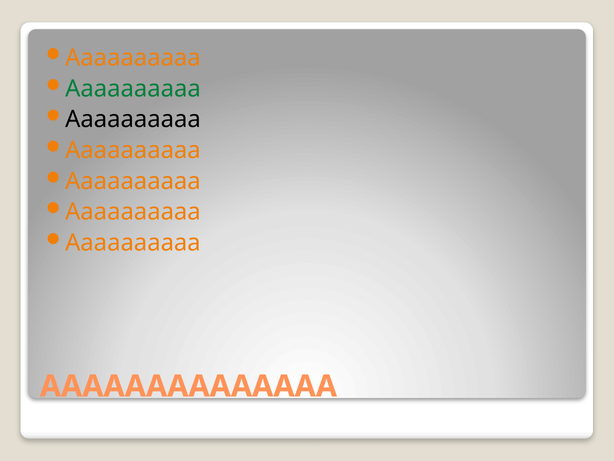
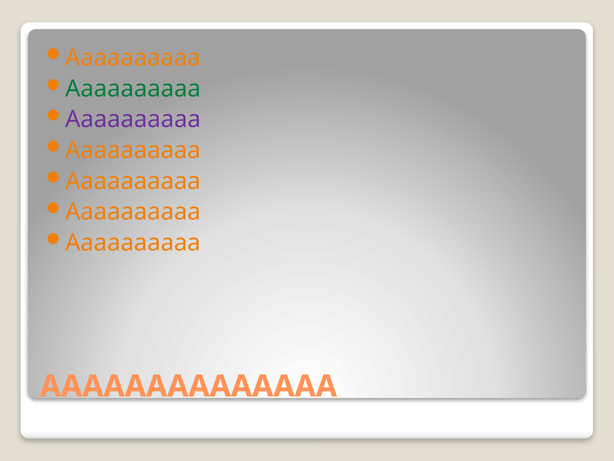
Aaaaaaaaaa at (133, 119) colour: black -> purple
